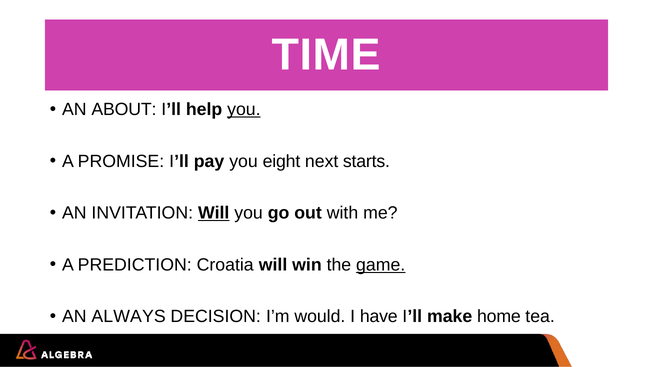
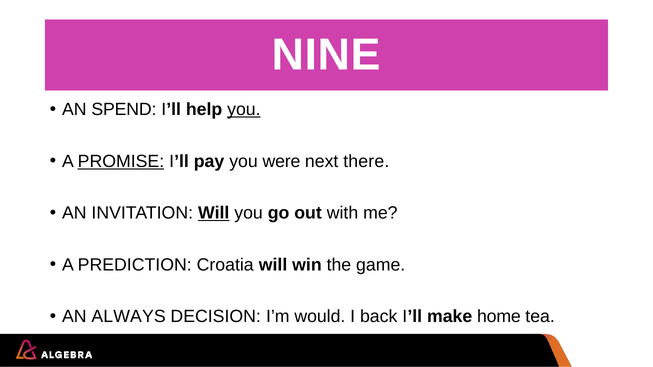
TIME: TIME -> NINE
ABOUT: ABOUT -> SPEND
PROMISE underline: none -> present
eight: eight -> were
starts: starts -> there
game underline: present -> none
have: have -> back
